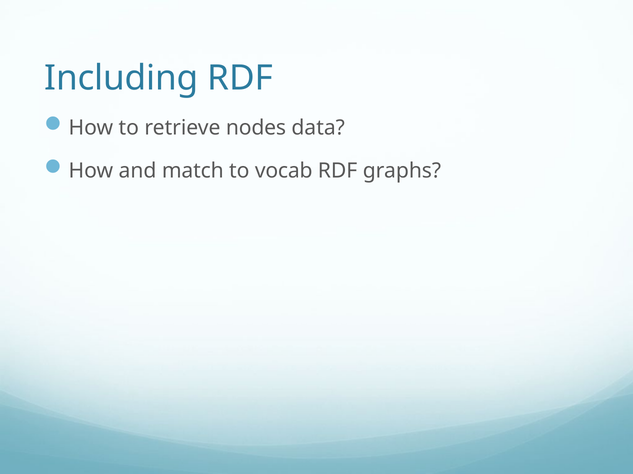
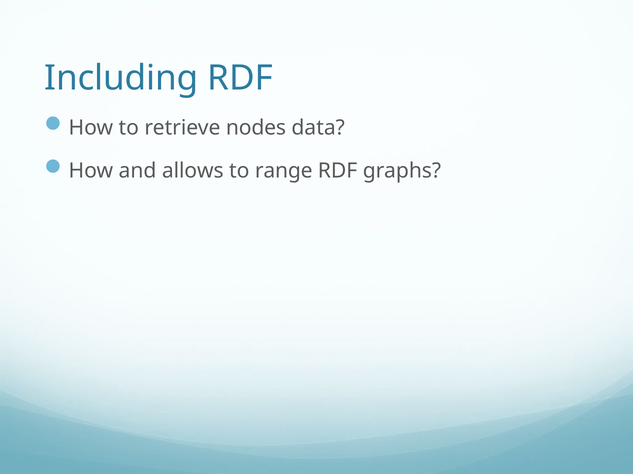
match: match -> allows
vocab: vocab -> range
